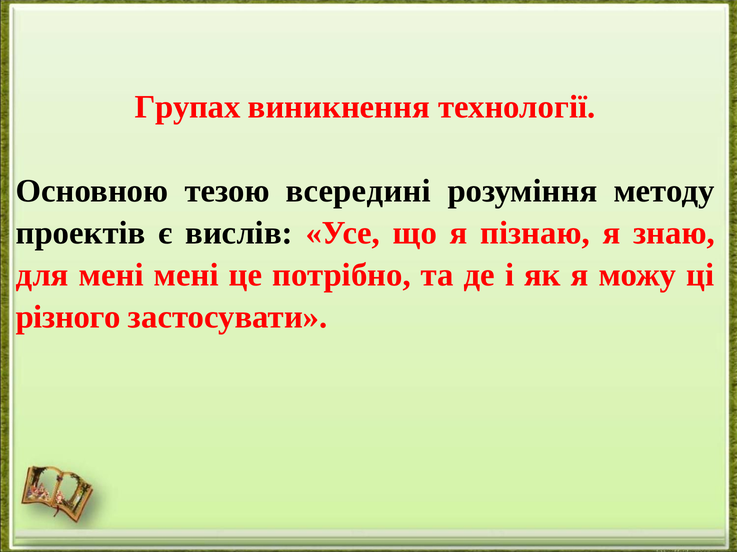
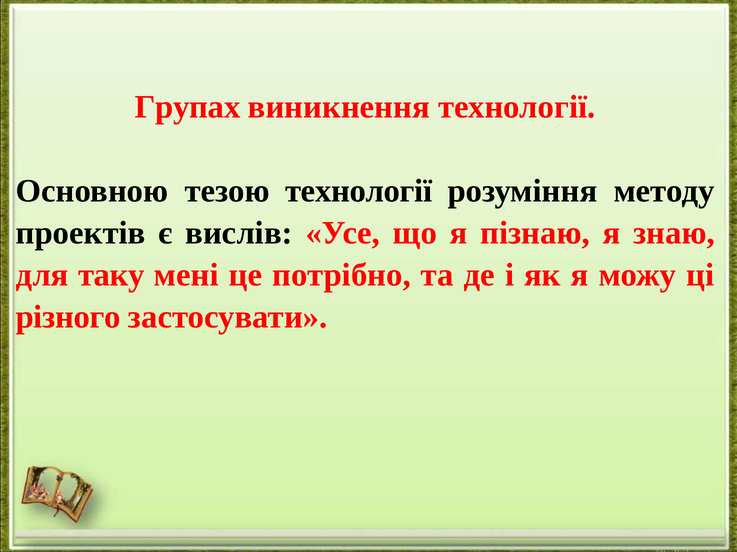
тезою всередині: всередині -> технології
для мені: мені -> таку
